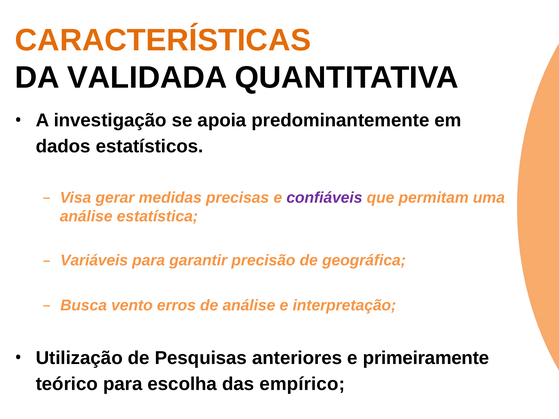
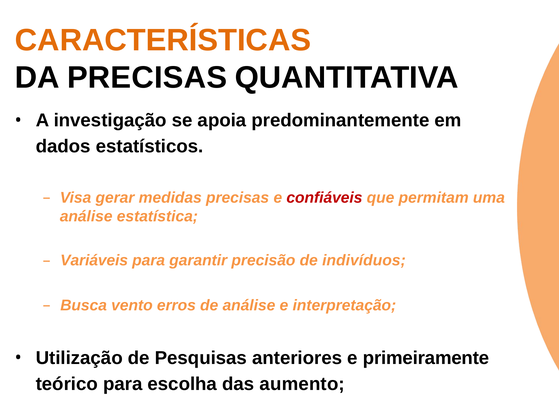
DA VALIDADA: VALIDADA -> PRECISAS
confiáveis colour: purple -> red
geográfica: geográfica -> indivíduos
empírico: empírico -> aumento
